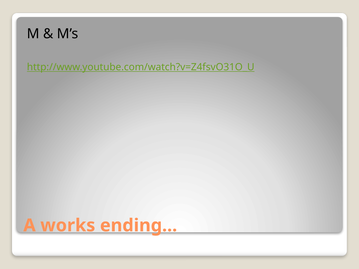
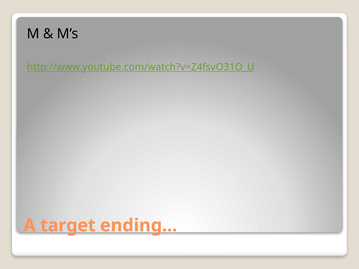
works: works -> target
